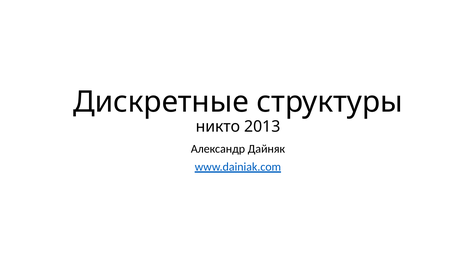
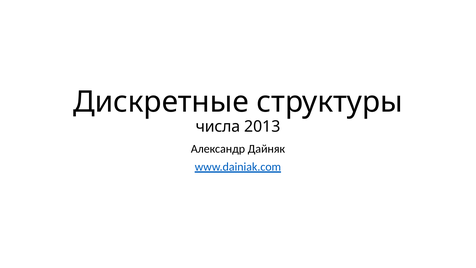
никто: никто -> числа
